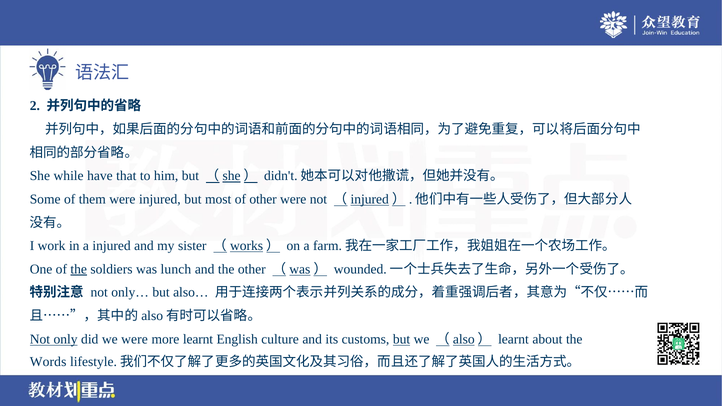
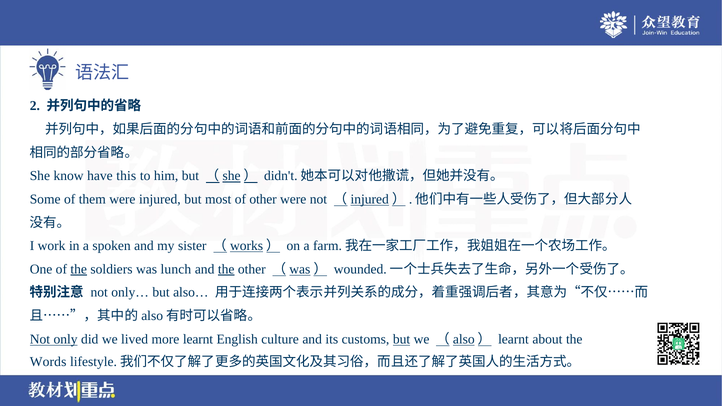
while: while -> know
that: that -> this
a injured: injured -> spoken
the at (226, 269) underline: none -> present
we were: were -> lived
